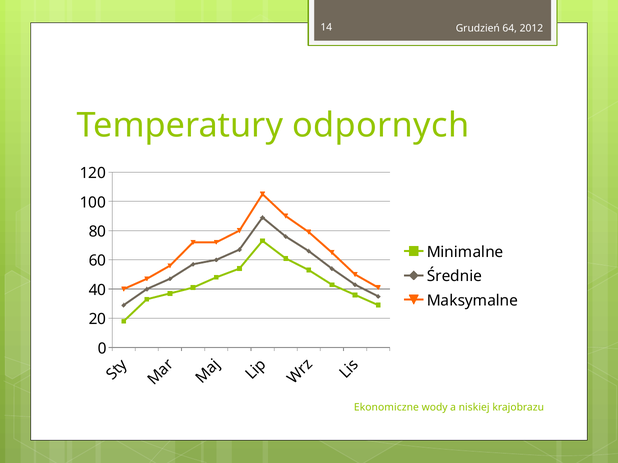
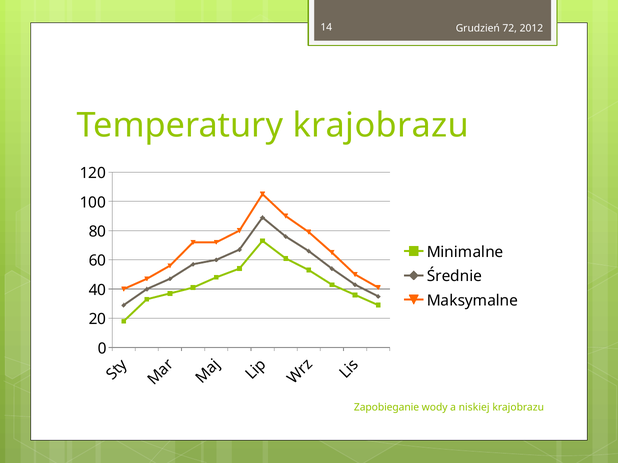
64: 64 -> 72
Temperatury odpornych: odpornych -> krajobrazu
Ekonomiczne: Ekonomiczne -> Zapobieganie
